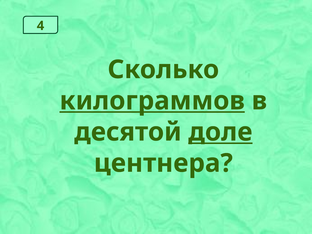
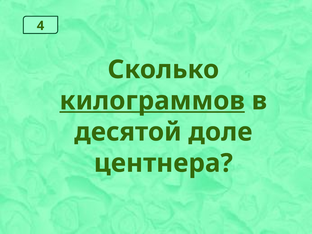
доле underline: present -> none
